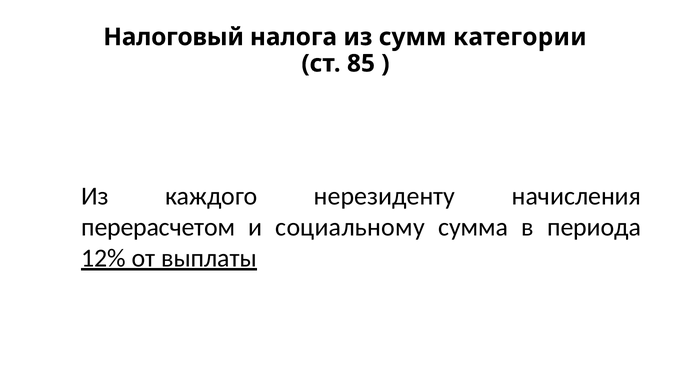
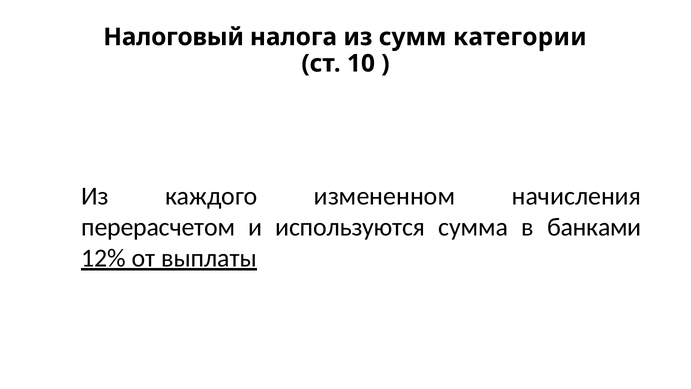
85: 85 -> 10
нерезиденту: нерезиденту -> измененном
социальному: социальному -> используются
периода: периода -> банками
